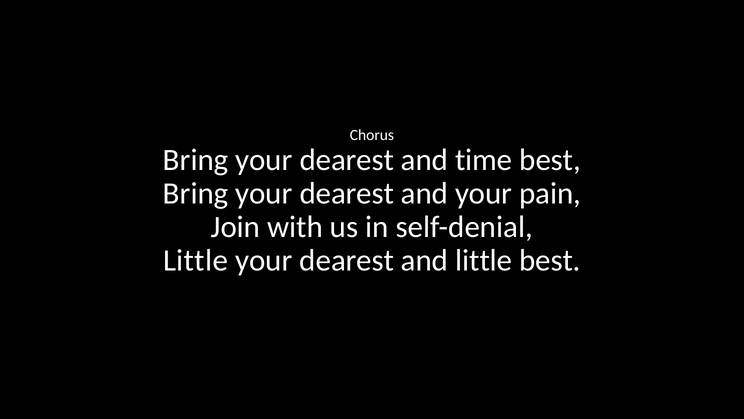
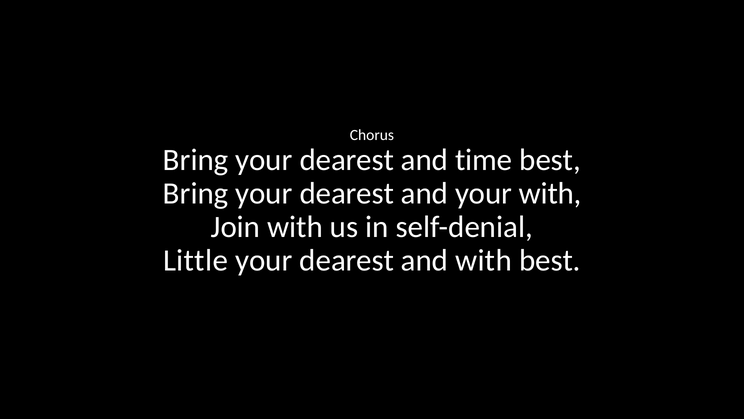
your pain: pain -> with
and little: little -> with
